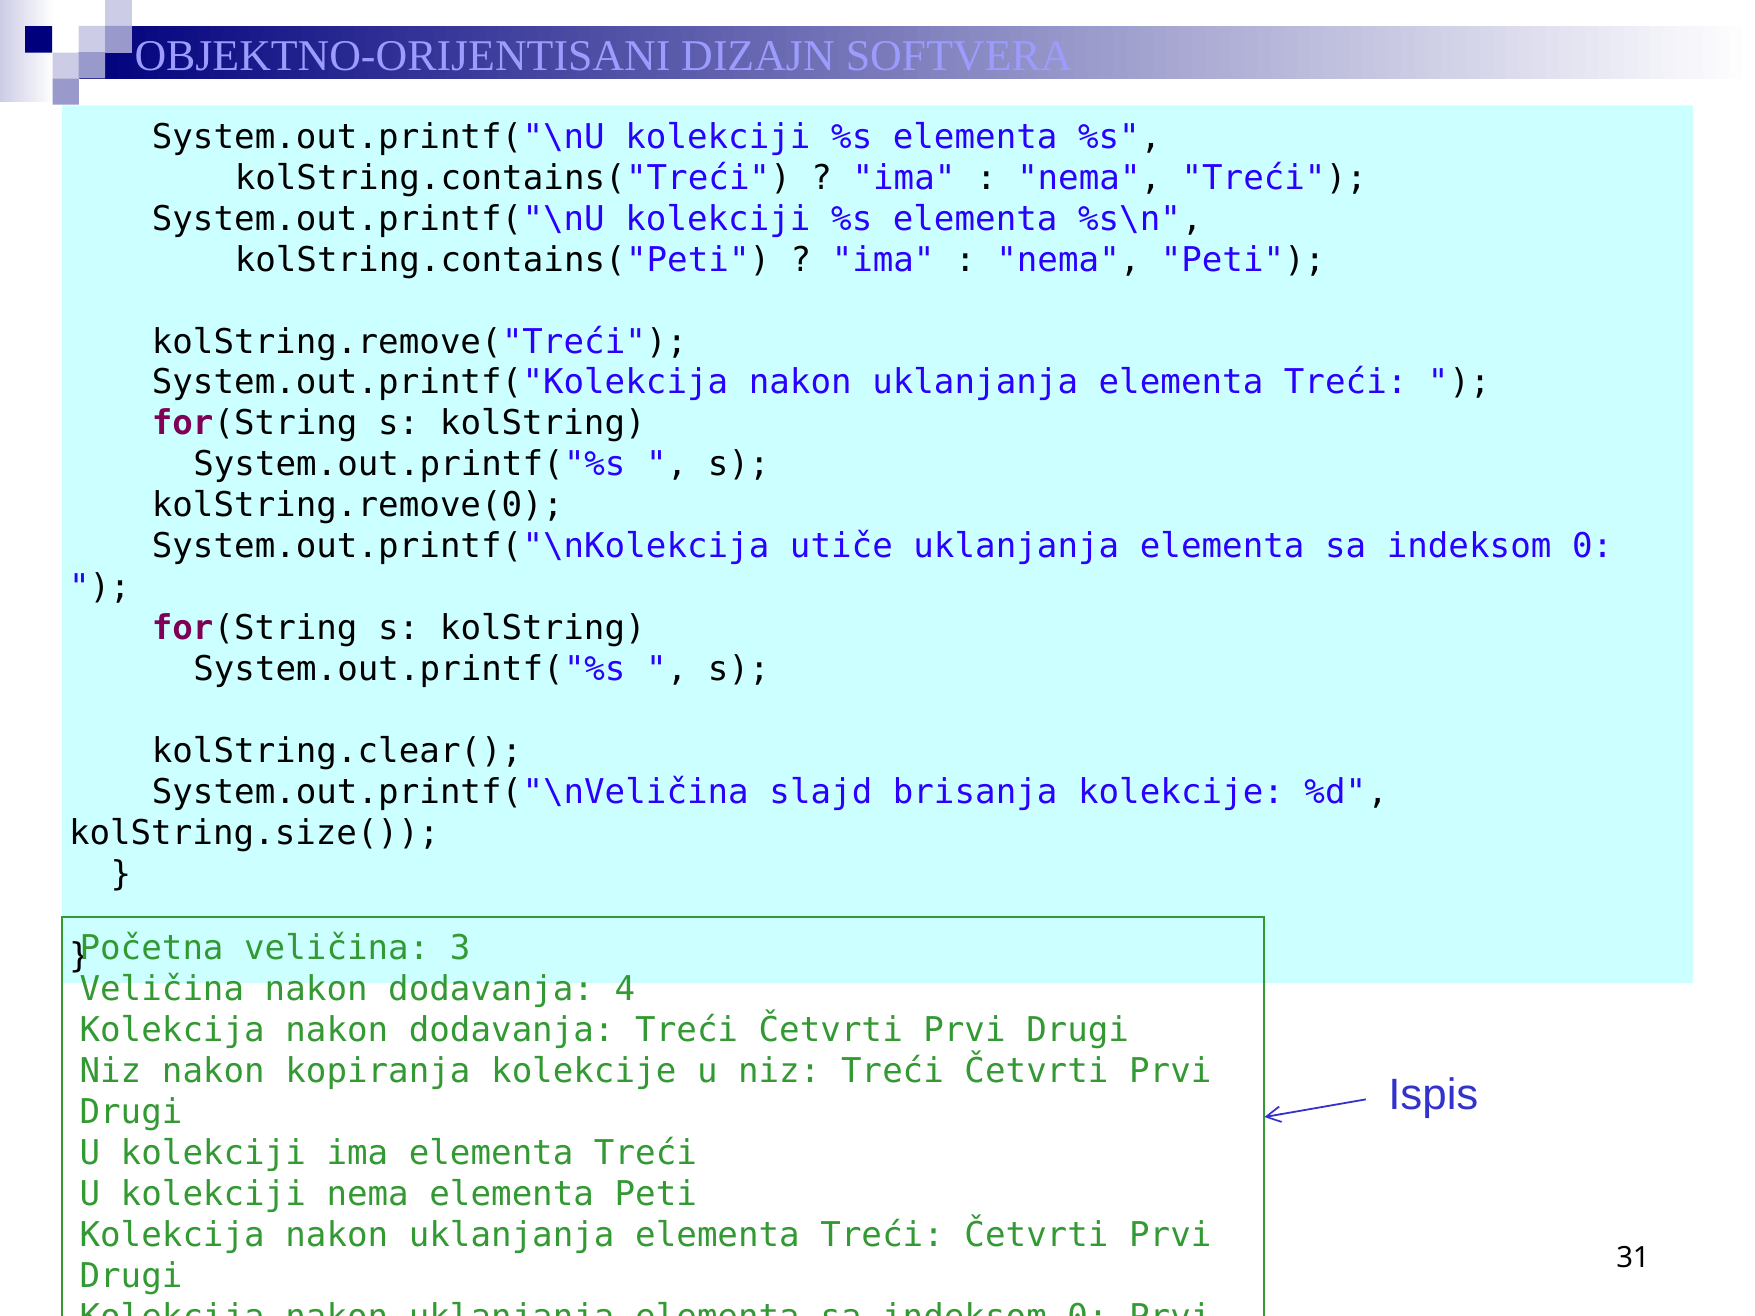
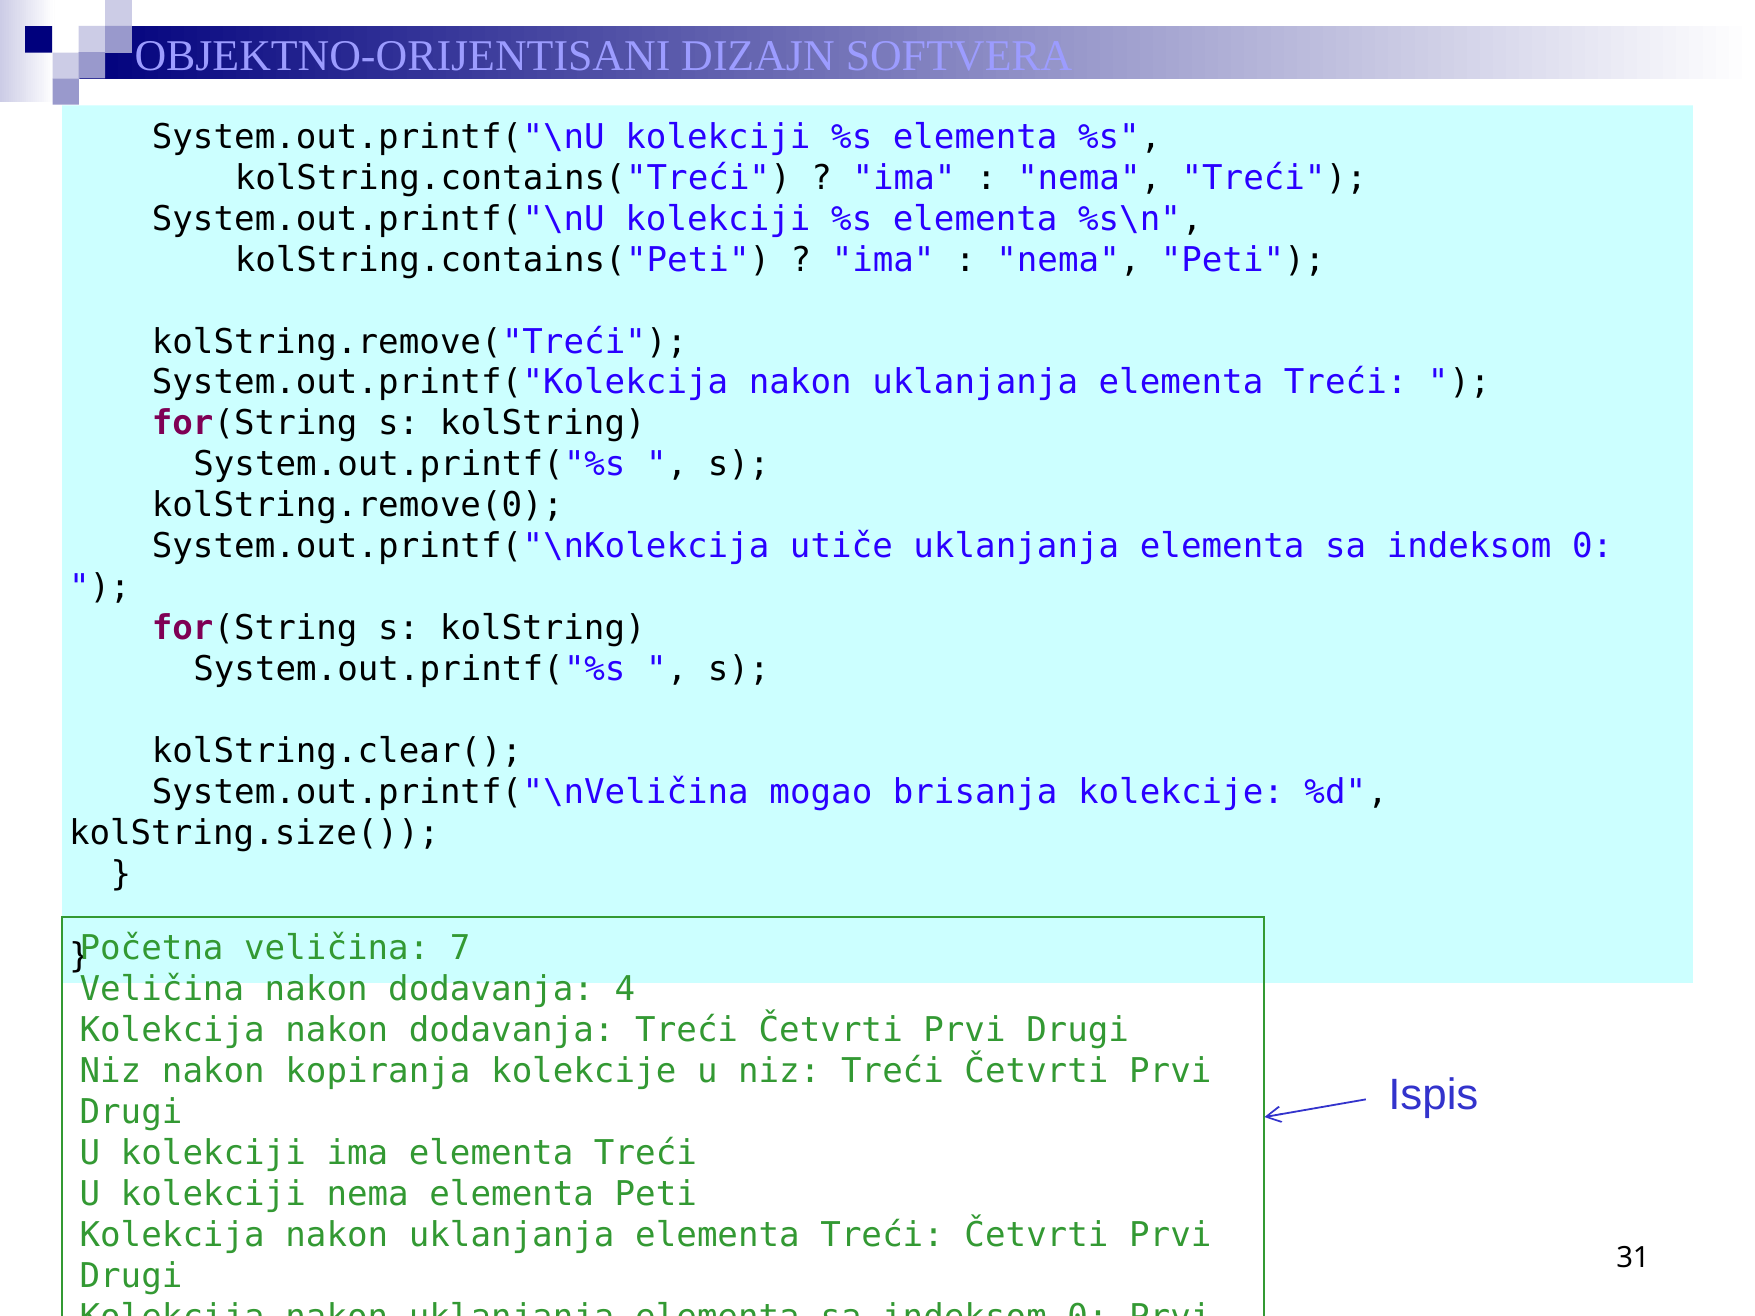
slajd: slajd -> mogao
3: 3 -> 7
